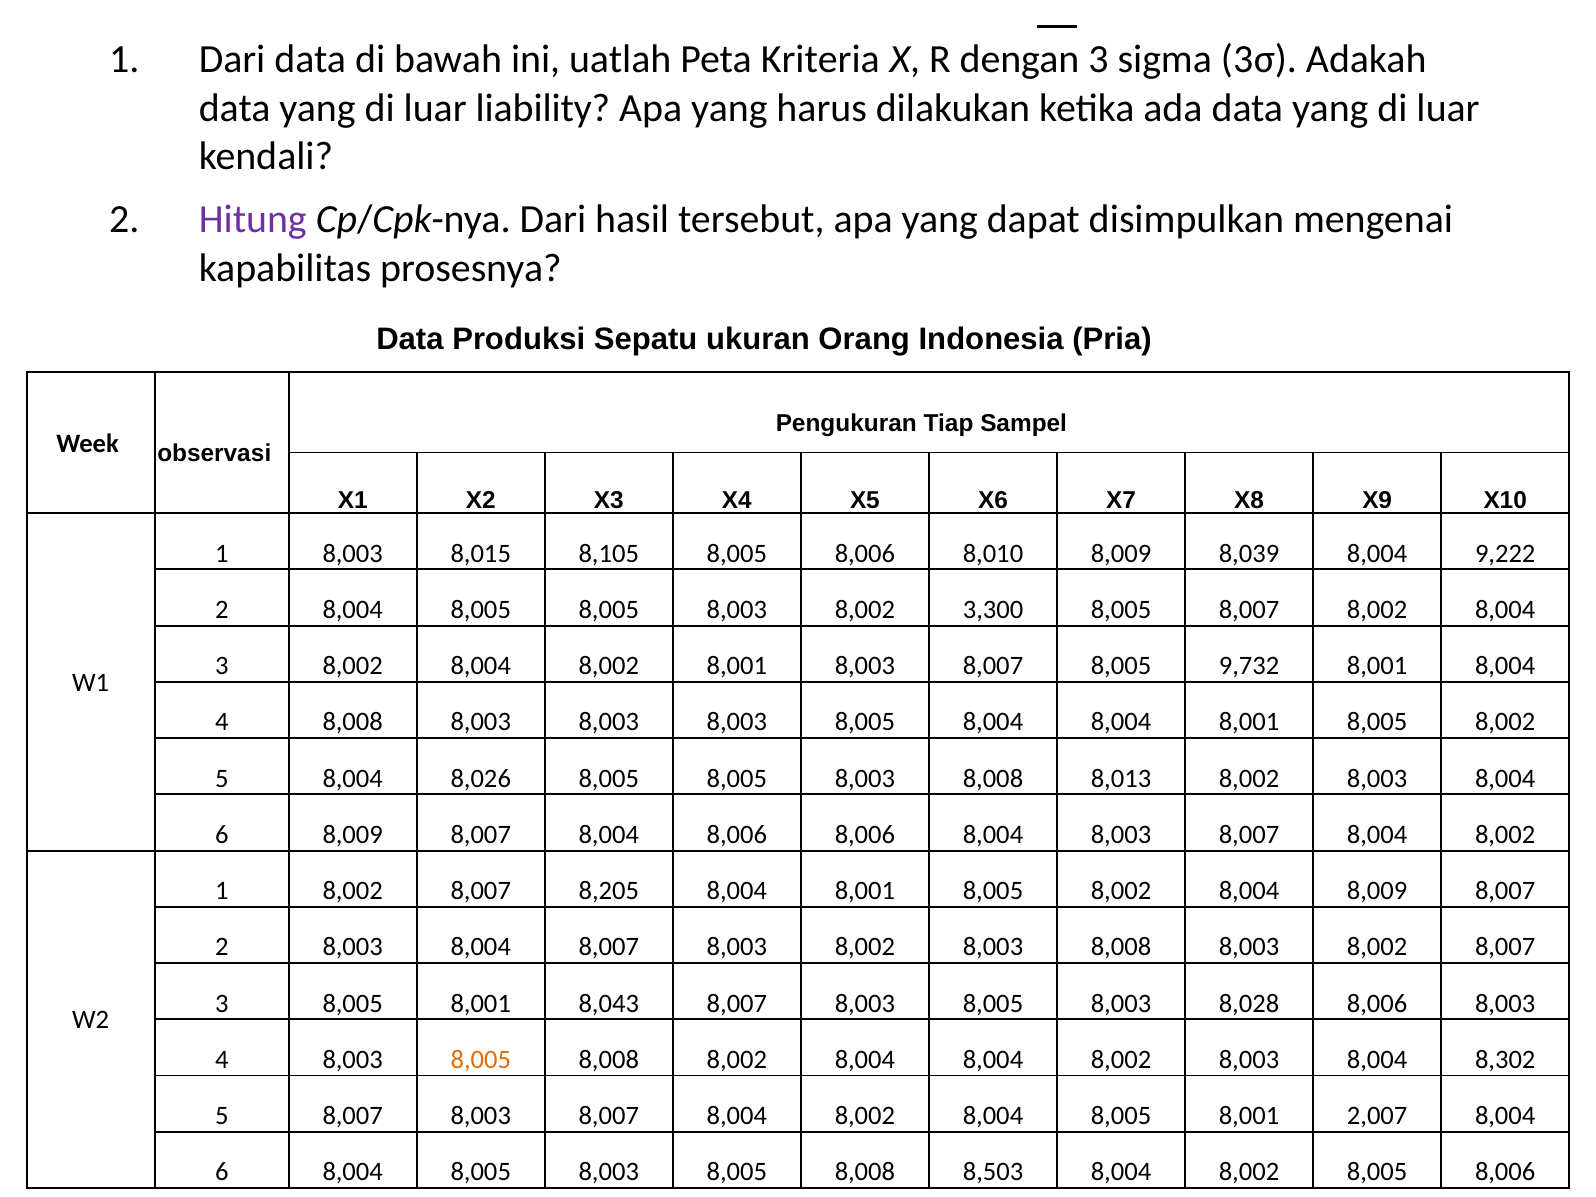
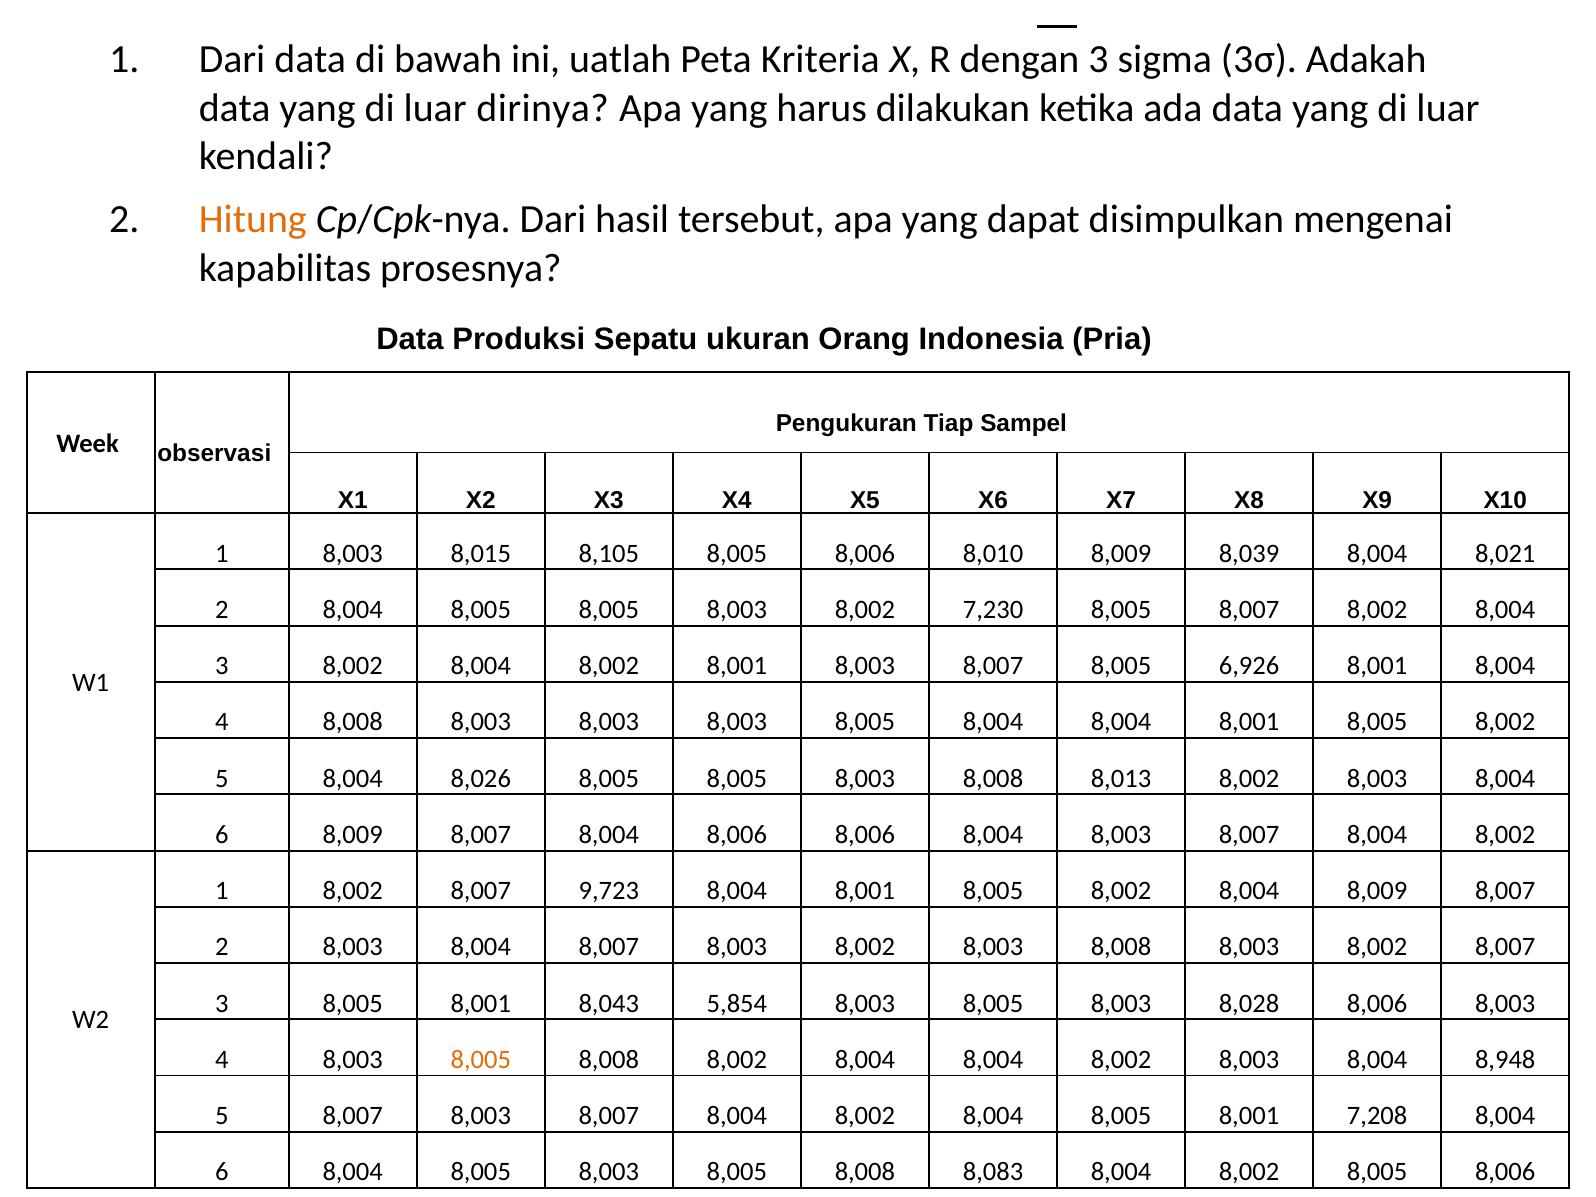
liability: liability -> dirinya
Hitung colour: purple -> orange
9,222: 9,222 -> 8,021
3,300: 3,300 -> 7,230
9,732: 9,732 -> 6,926
8,205: 8,205 -> 9,723
8,043 8,007: 8,007 -> 5,854
8,302: 8,302 -> 8,948
2,007: 2,007 -> 7,208
8,503: 8,503 -> 8,083
